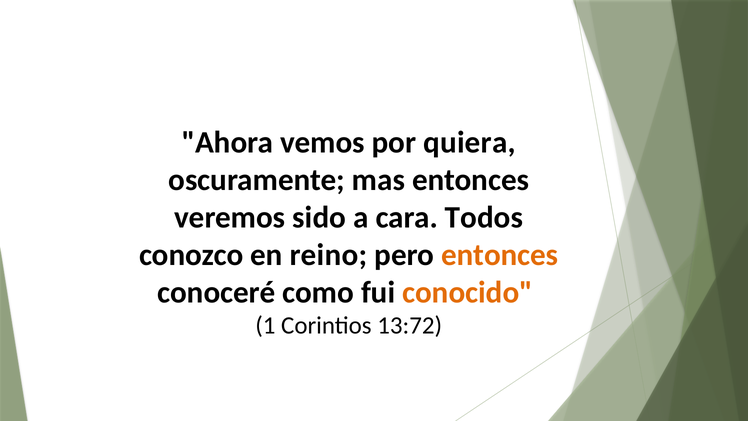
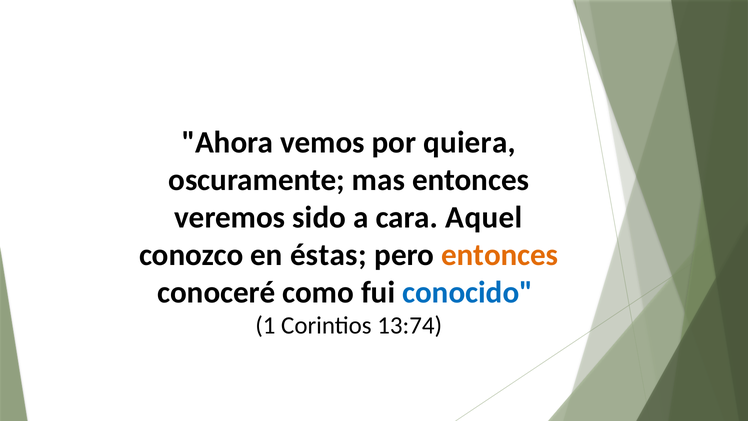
Todos: Todos -> Aquel
reino: reino -> éstas
conocido colour: orange -> blue
13:72: 13:72 -> 13:74
